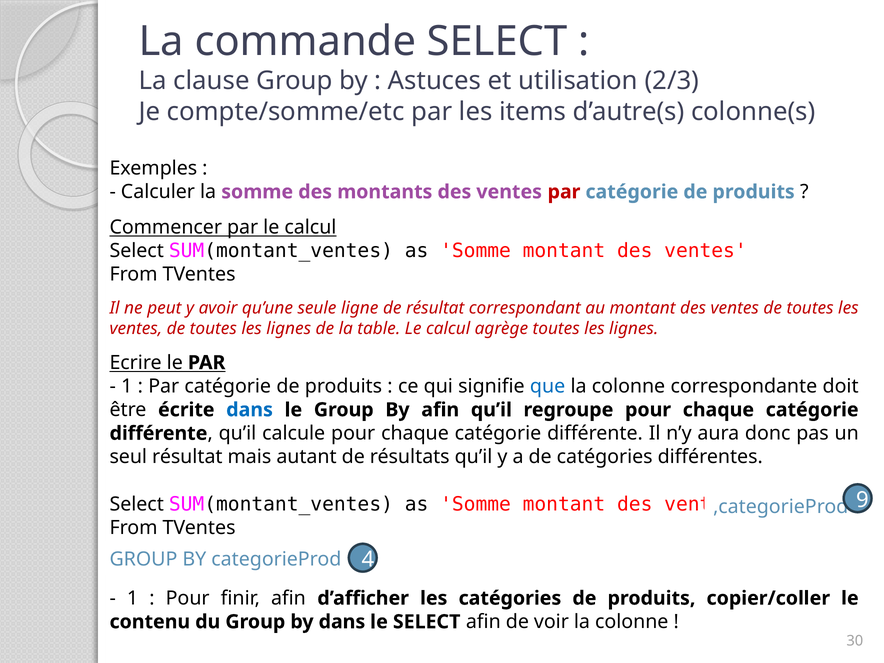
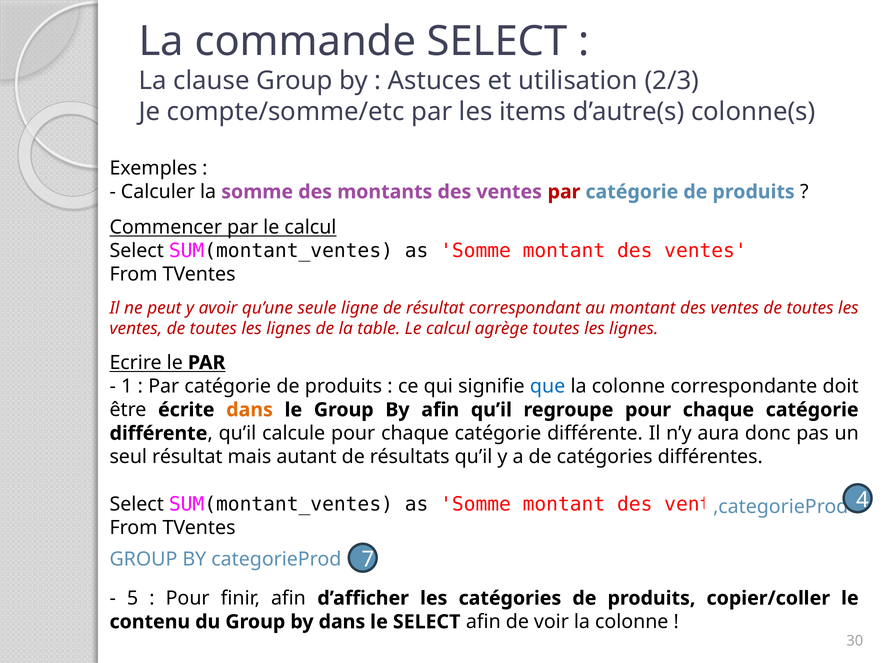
dans at (250, 410) colour: blue -> orange
9: 9 -> 4
4: 4 -> 7
1 at (133, 598): 1 -> 5
